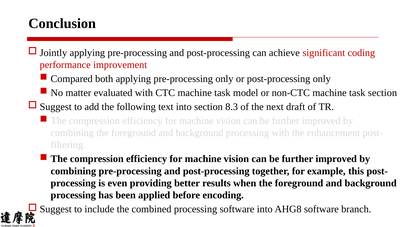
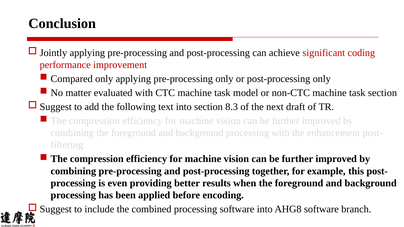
Compared both: both -> only
